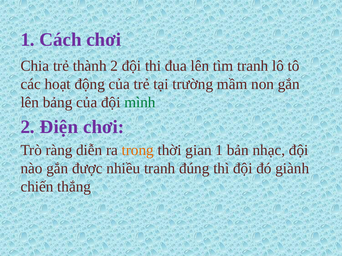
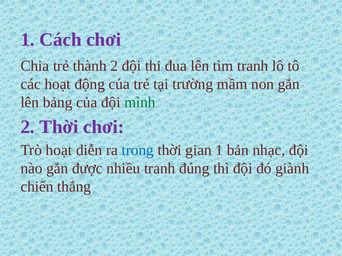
2 Điện: Điện -> Thời
Trò ràng: ràng -> hoạt
trong colour: orange -> blue
